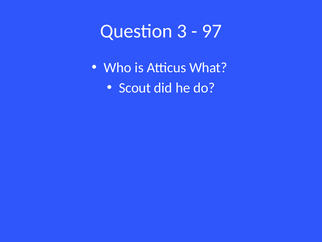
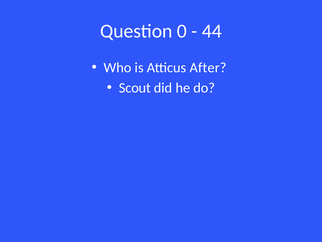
3: 3 -> 0
97: 97 -> 44
What: What -> After
